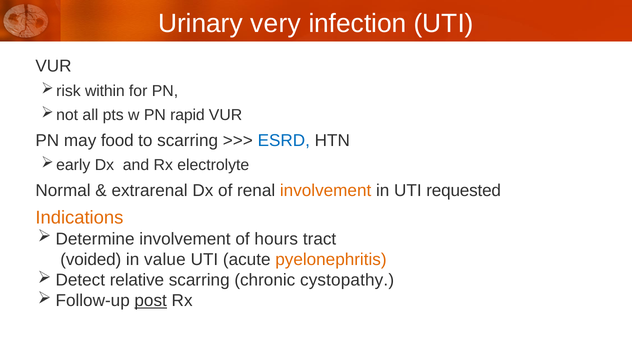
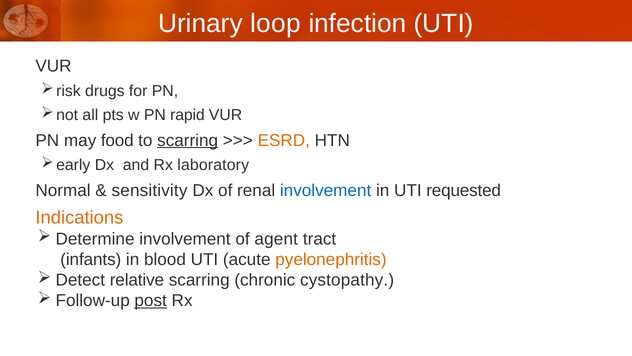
very: very -> loop
within: within -> drugs
scarring at (188, 140) underline: none -> present
ESRD colour: blue -> orange
electrolyte: electrolyte -> laboratory
extrarenal: extrarenal -> sensitivity
involvement at (326, 190) colour: orange -> blue
hours: hours -> agent
voided: voided -> infants
value: value -> blood
